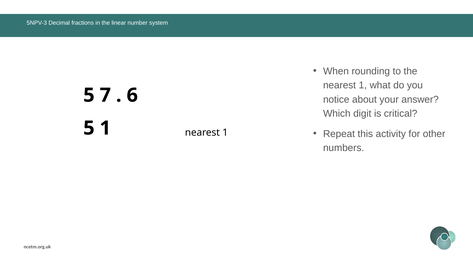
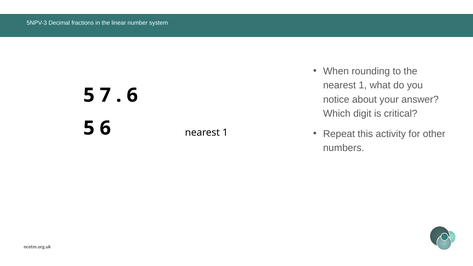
5 1: 1 -> 6
